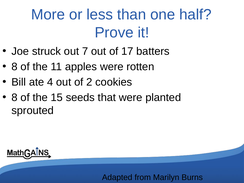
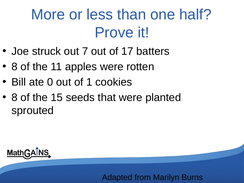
4: 4 -> 0
2: 2 -> 1
